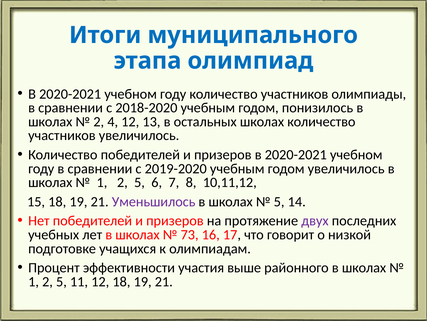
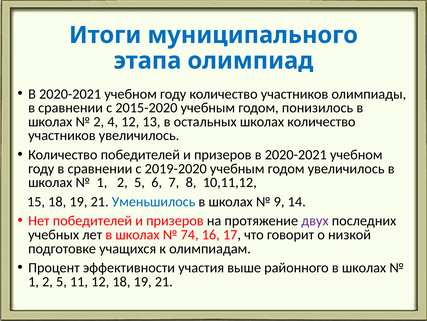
2018-2020: 2018-2020 -> 2015-2020
Уменьшилось colour: purple -> blue
5 at (279, 201): 5 -> 9
73: 73 -> 74
